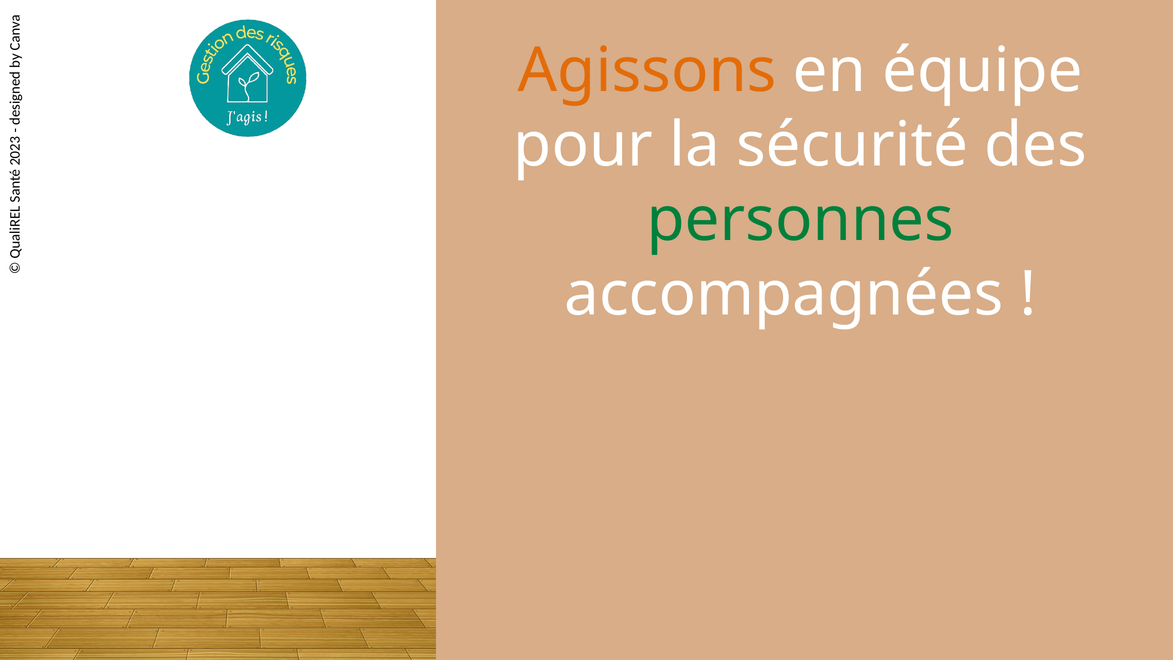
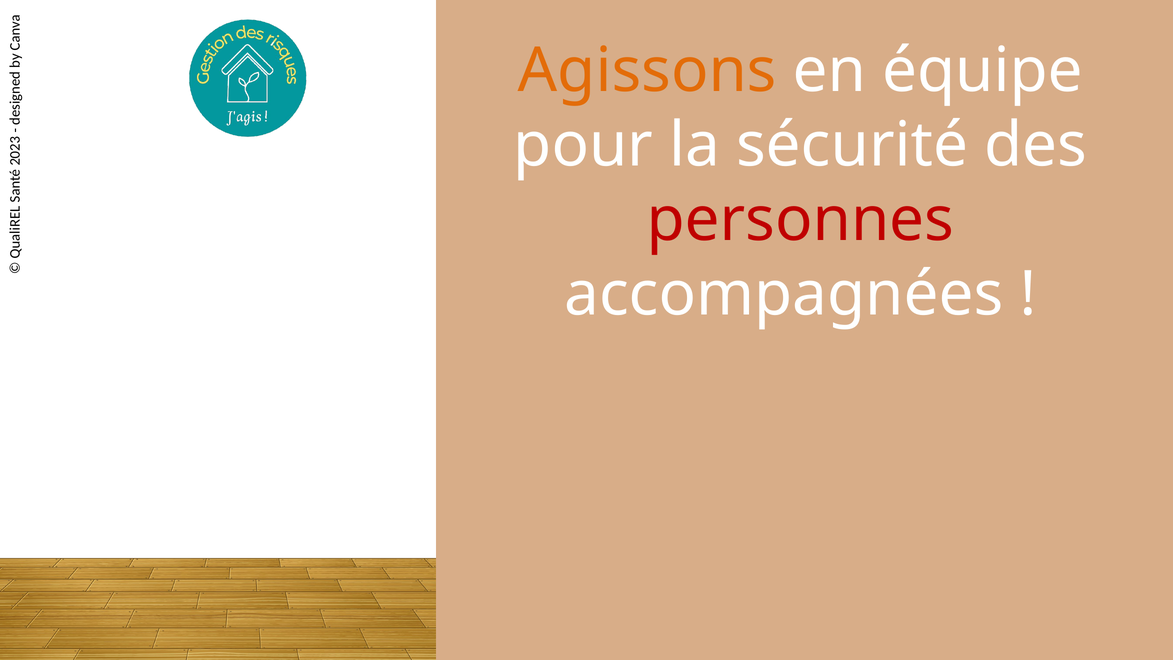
personnes colour: green -> red
